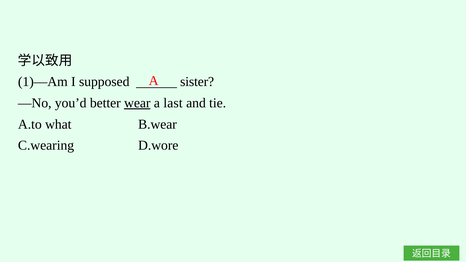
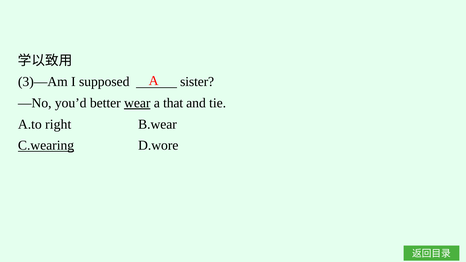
1)—Am: 1)—Am -> 3)—Am
last: last -> that
what: what -> right
C.wearing underline: none -> present
